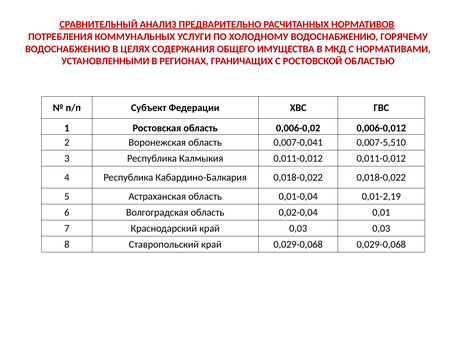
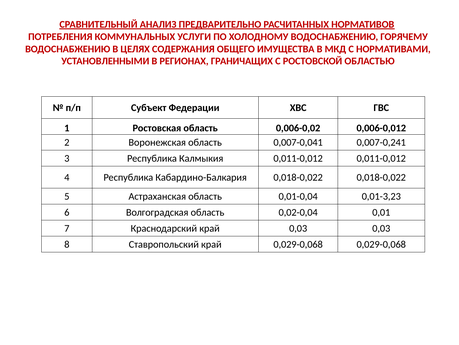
0,007-5,510: 0,007-5,510 -> 0,007-0,241
0,01-2,19: 0,01-2,19 -> 0,01-3,23
